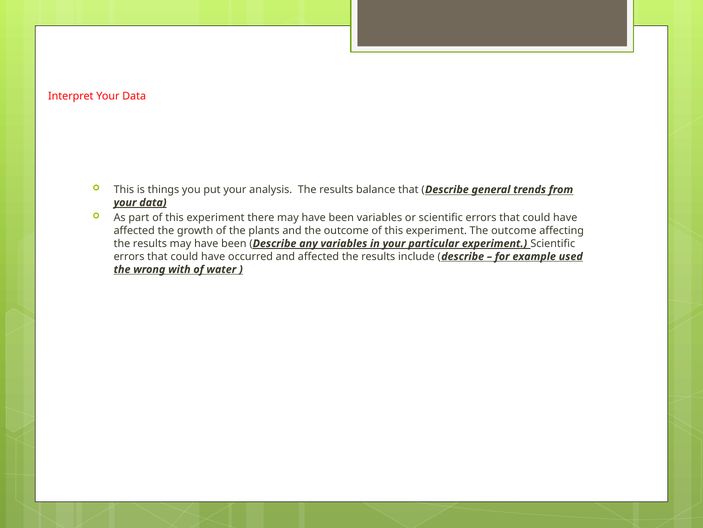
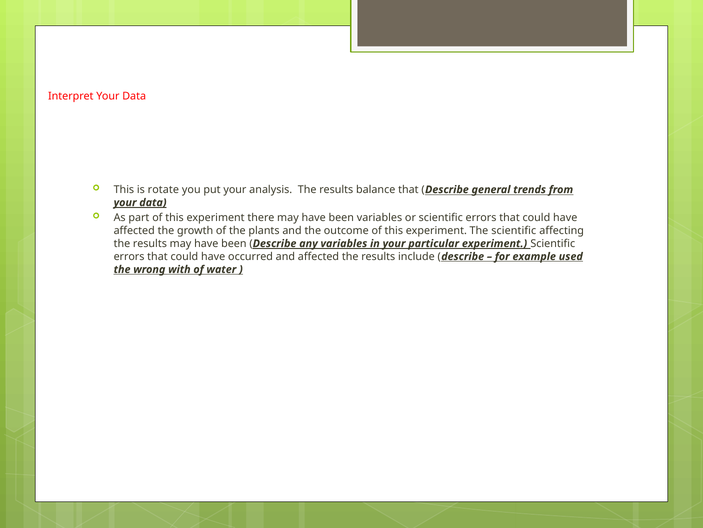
things: things -> rotate
experiment The outcome: outcome -> scientific
